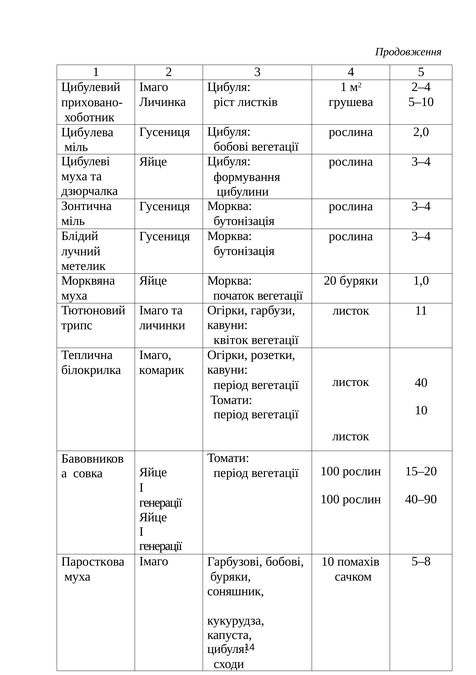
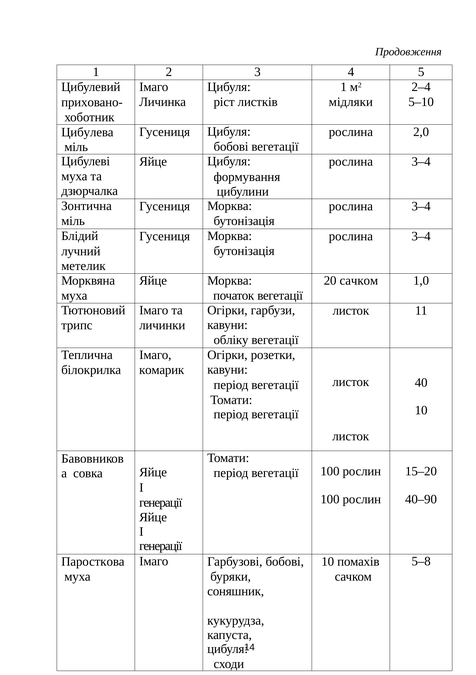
грушева: грушева -> мідляки
20 буряки: буряки -> сачком
квіток: квіток -> обліку
